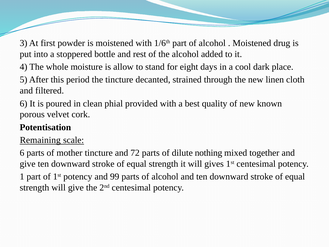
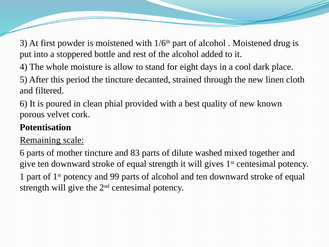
72: 72 -> 83
nothing: nothing -> washed
